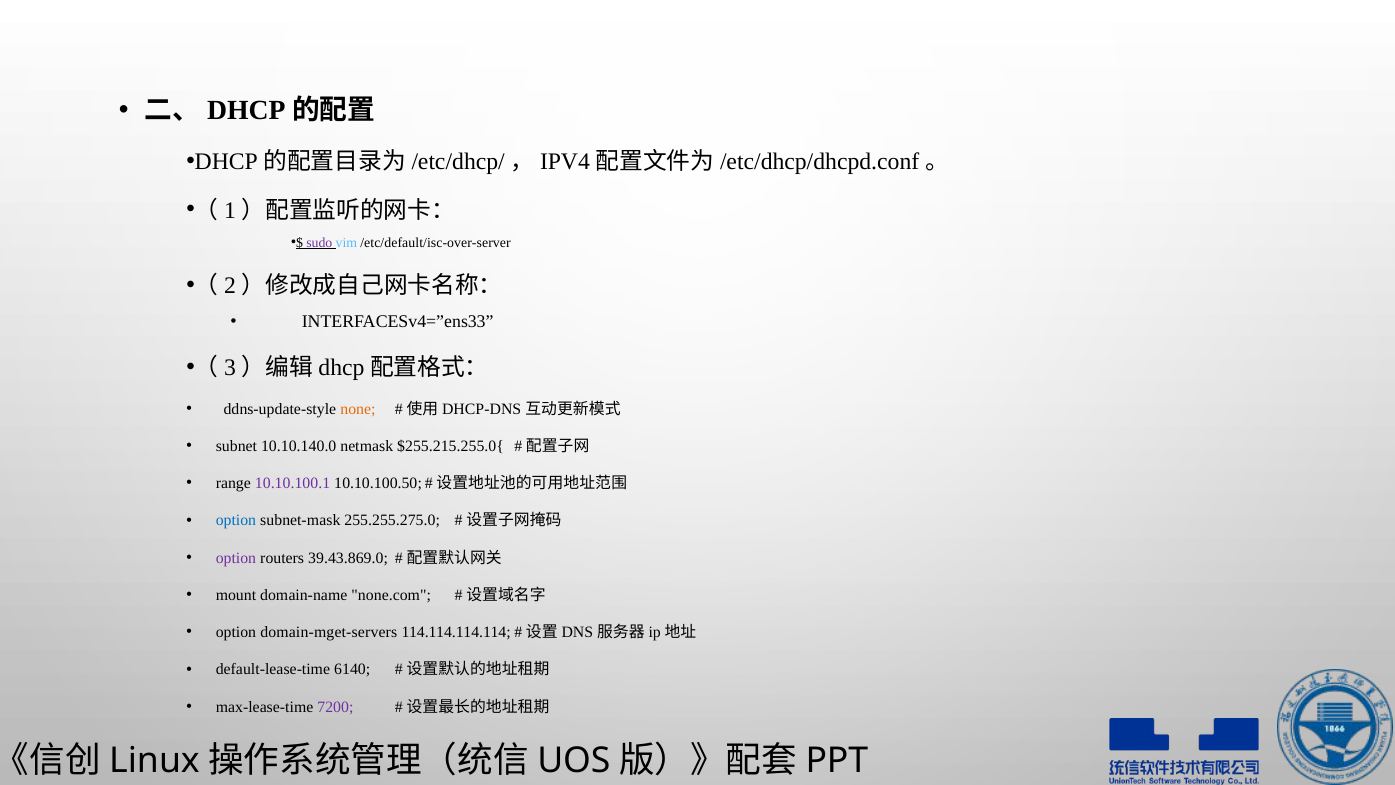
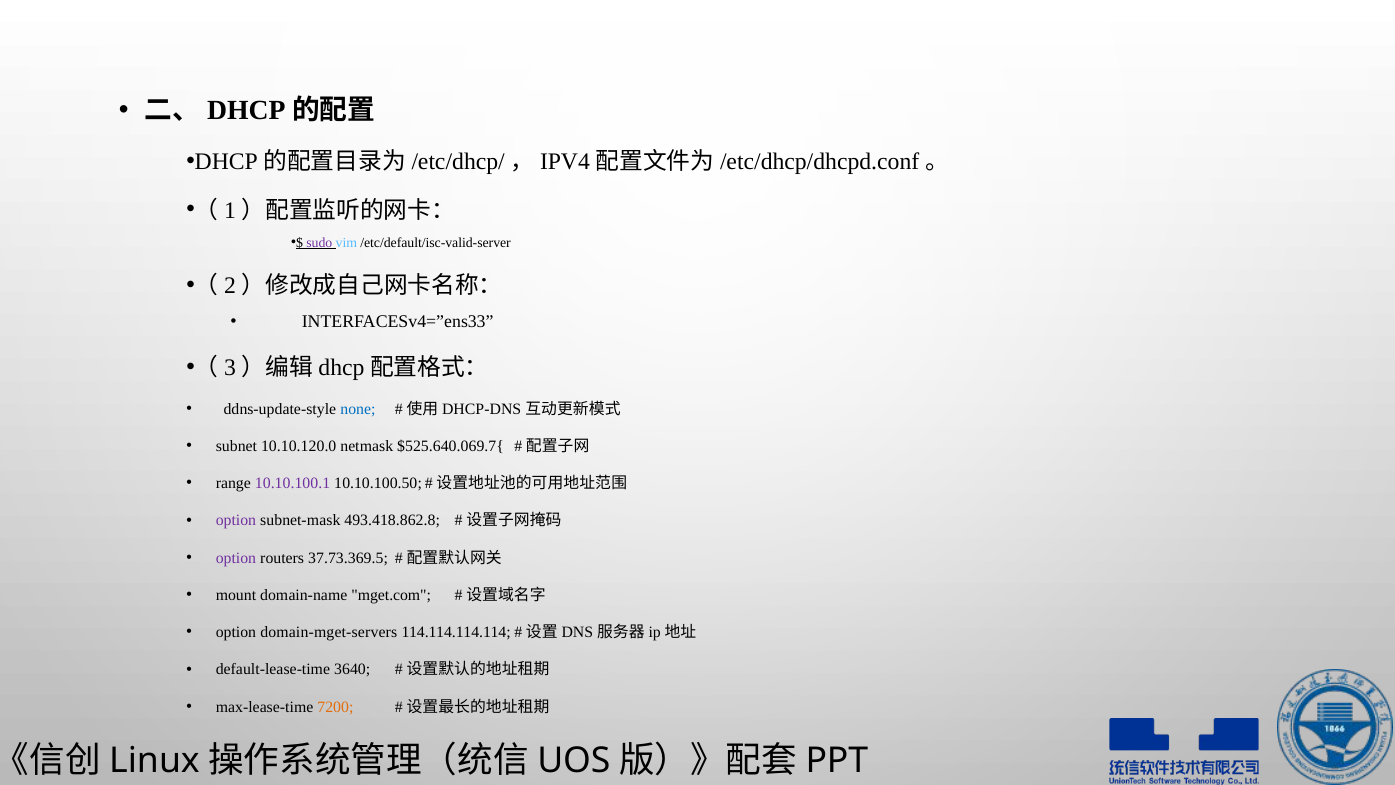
/etc/default/isc-over-server: /etc/default/isc-over-server -> /etc/default/isc-valid-server
none colour: orange -> blue
10.10.140.0: 10.10.140.0 -> 10.10.120.0
$255.215.255.0{: $255.215.255.0{ -> $525.640.069.7{
option at (236, 521) colour: blue -> purple
255.255.275.0: 255.255.275.0 -> 493.418.862.8
39.43.869.0: 39.43.869.0 -> 37.73.369.5
none.com: none.com -> mget.com
6140: 6140 -> 3640
7200 colour: purple -> orange
